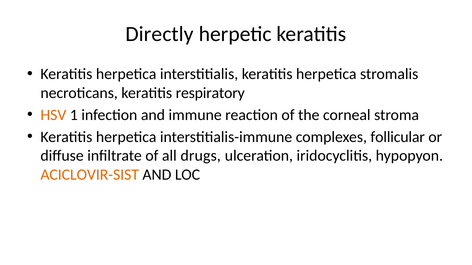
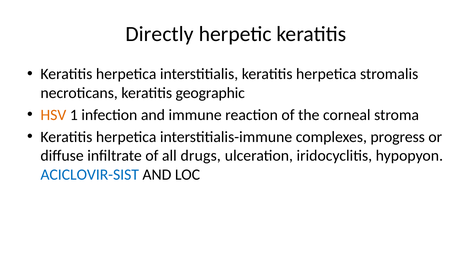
respiratory: respiratory -> geographic
follicular: follicular -> progress
ACICLOVIR-SIST colour: orange -> blue
